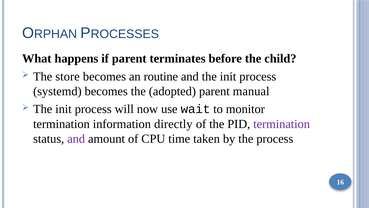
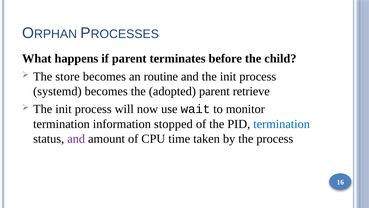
manual: manual -> retrieve
directly: directly -> stopped
termination at (282, 124) colour: purple -> blue
